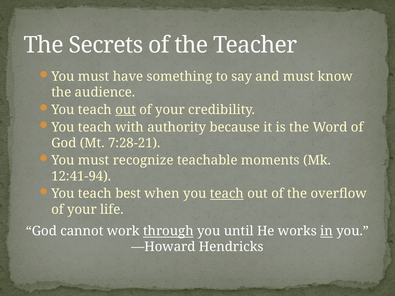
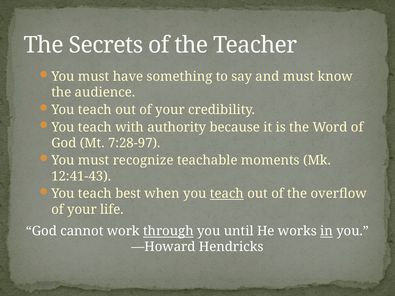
out at (126, 110) underline: present -> none
7:28-21: 7:28-21 -> 7:28-97
12:41-94: 12:41-94 -> 12:41-43
